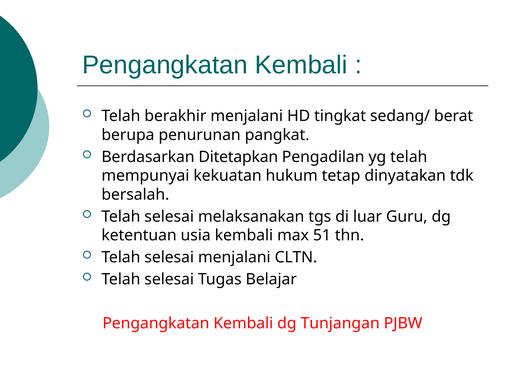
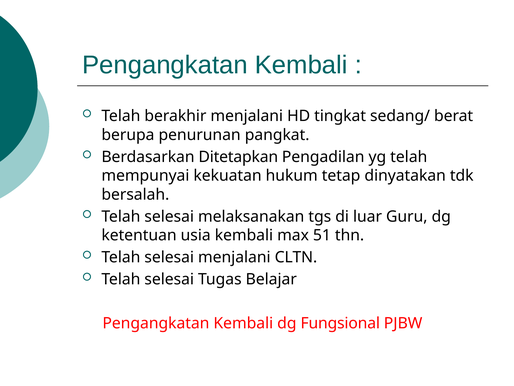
Tunjangan: Tunjangan -> Fungsional
